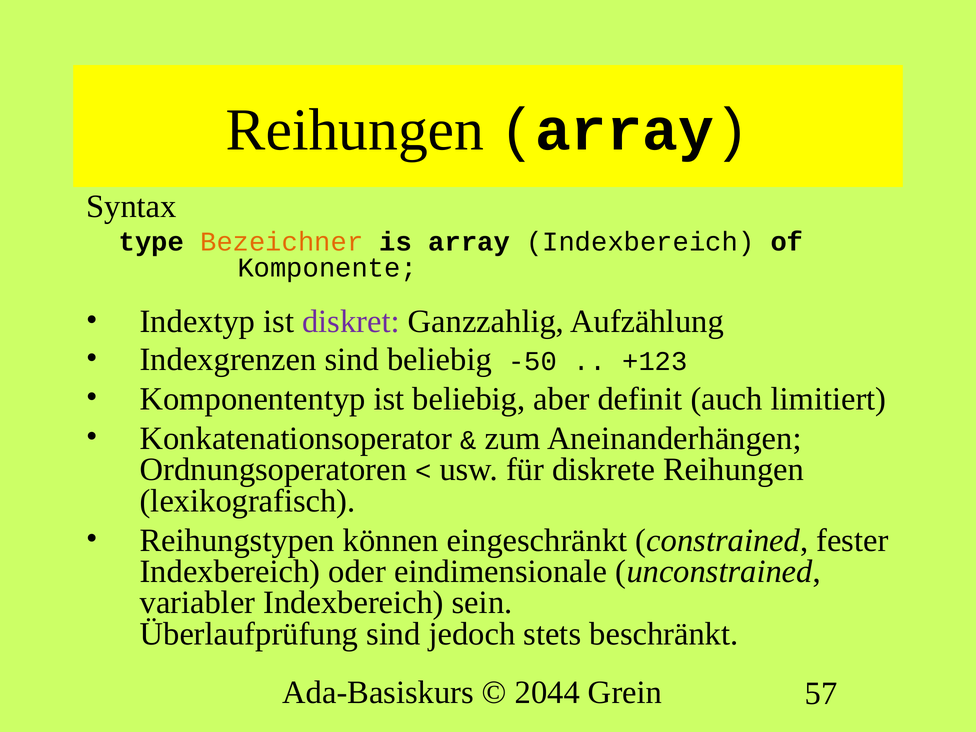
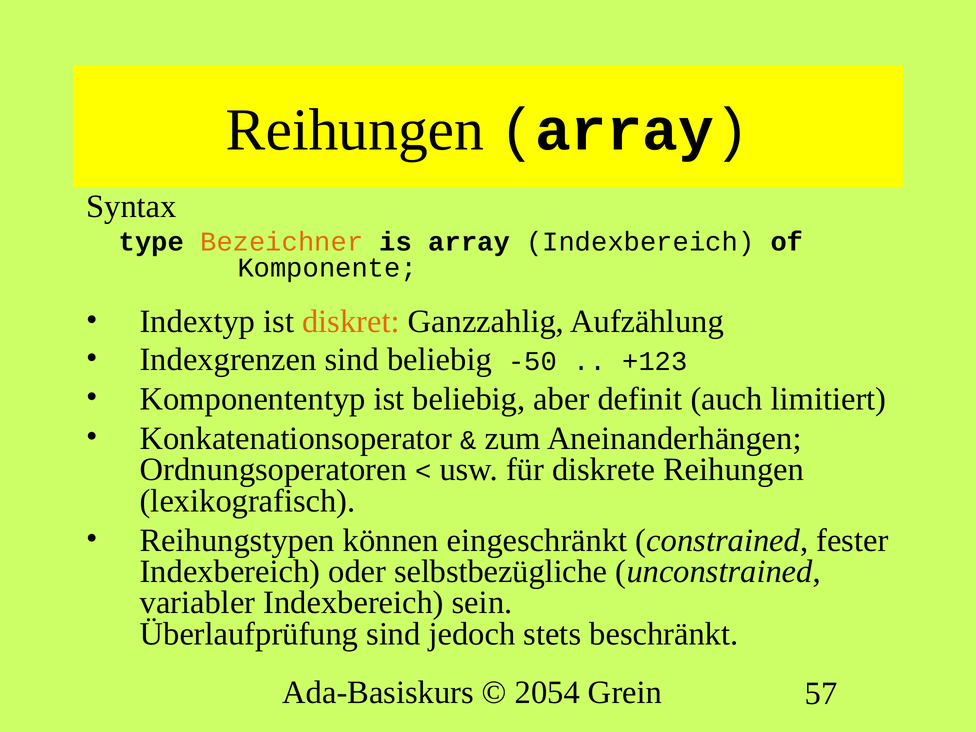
diskret colour: purple -> orange
eindimensionale: eindimensionale -> selbstbezügliche
2044: 2044 -> 2054
